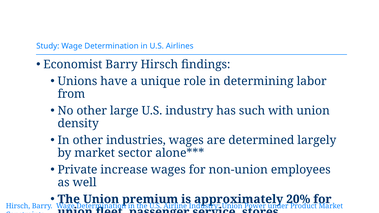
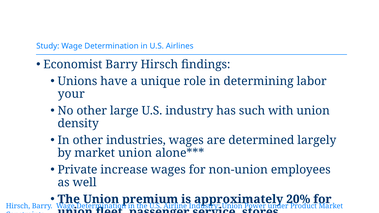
from: from -> your
market sector: sector -> union
